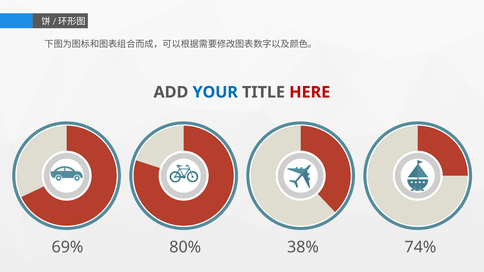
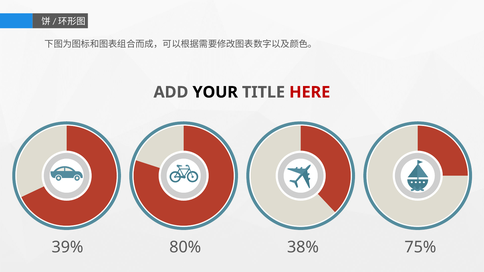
YOUR colour: blue -> black
69%: 69% -> 39%
74%: 74% -> 75%
